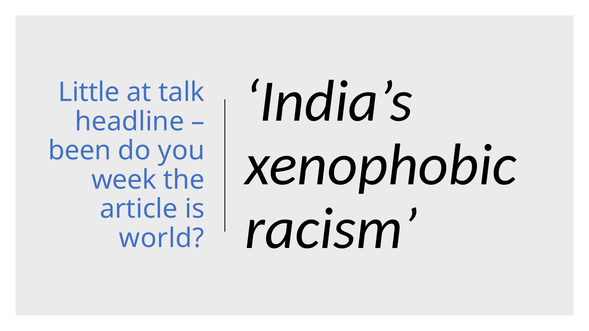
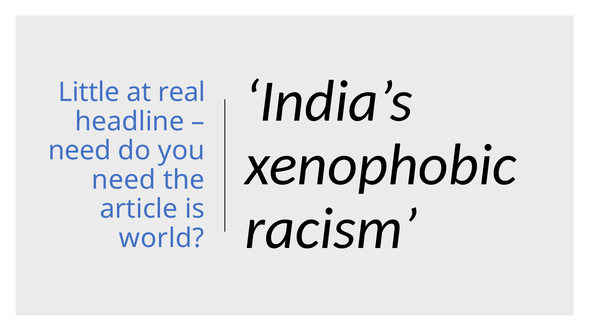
talk: talk -> real
been at (80, 151): been -> need
week at (124, 180): week -> need
